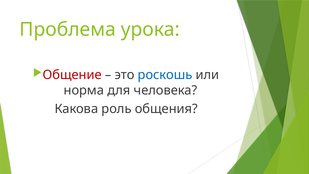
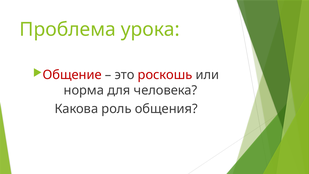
роскошь colour: blue -> red
